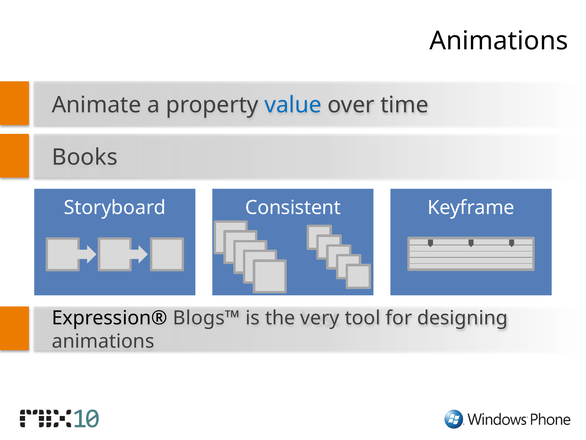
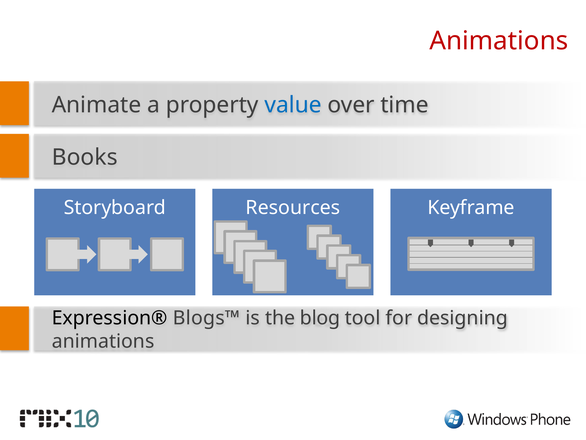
Animations at (499, 41) colour: black -> red
Consistent: Consistent -> Resources
very: very -> blog
